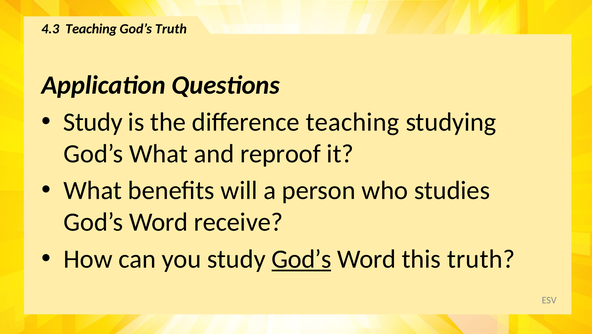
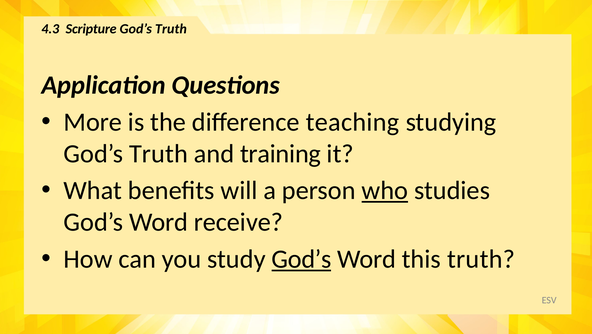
4.3 Teaching: Teaching -> Scripture
Study at (93, 122): Study -> More
What at (158, 154): What -> Truth
reproof: reproof -> training
who underline: none -> present
